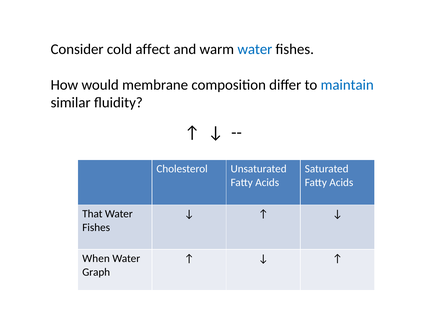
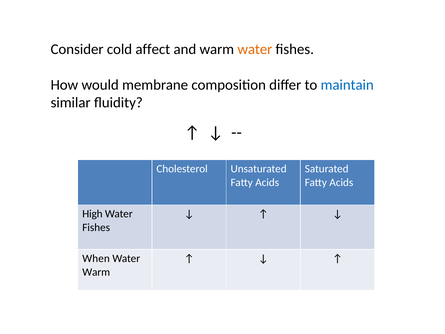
water at (255, 49) colour: blue -> orange
That: That -> High
Graph at (96, 272): Graph -> Warm
